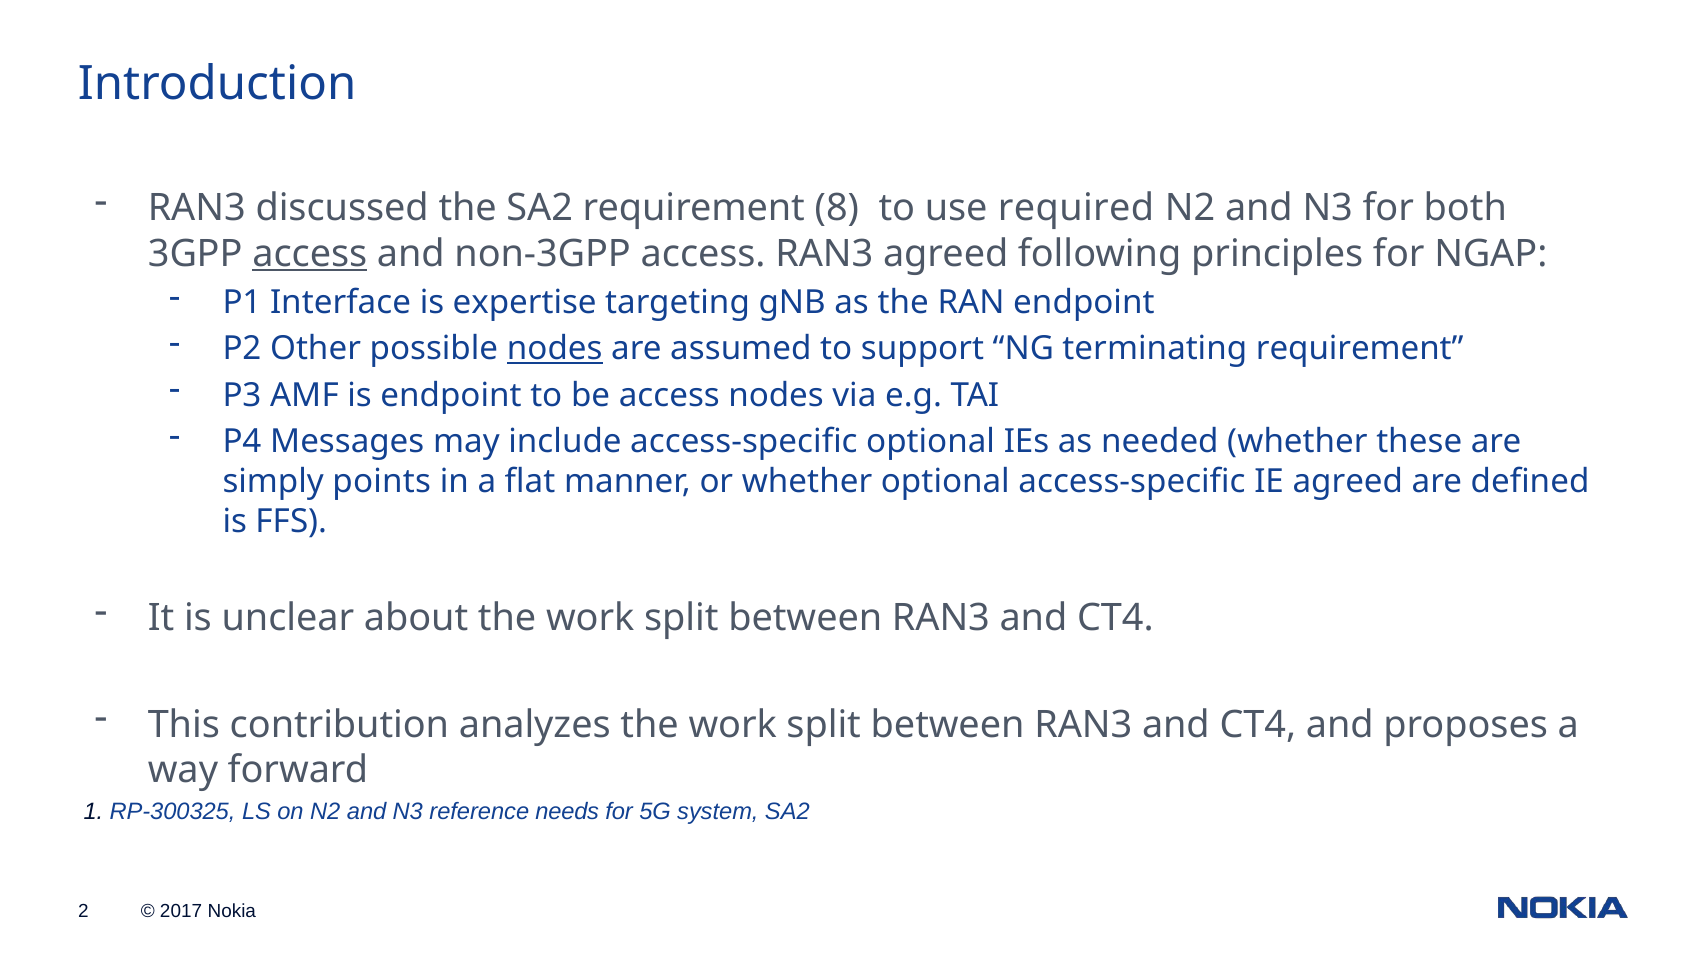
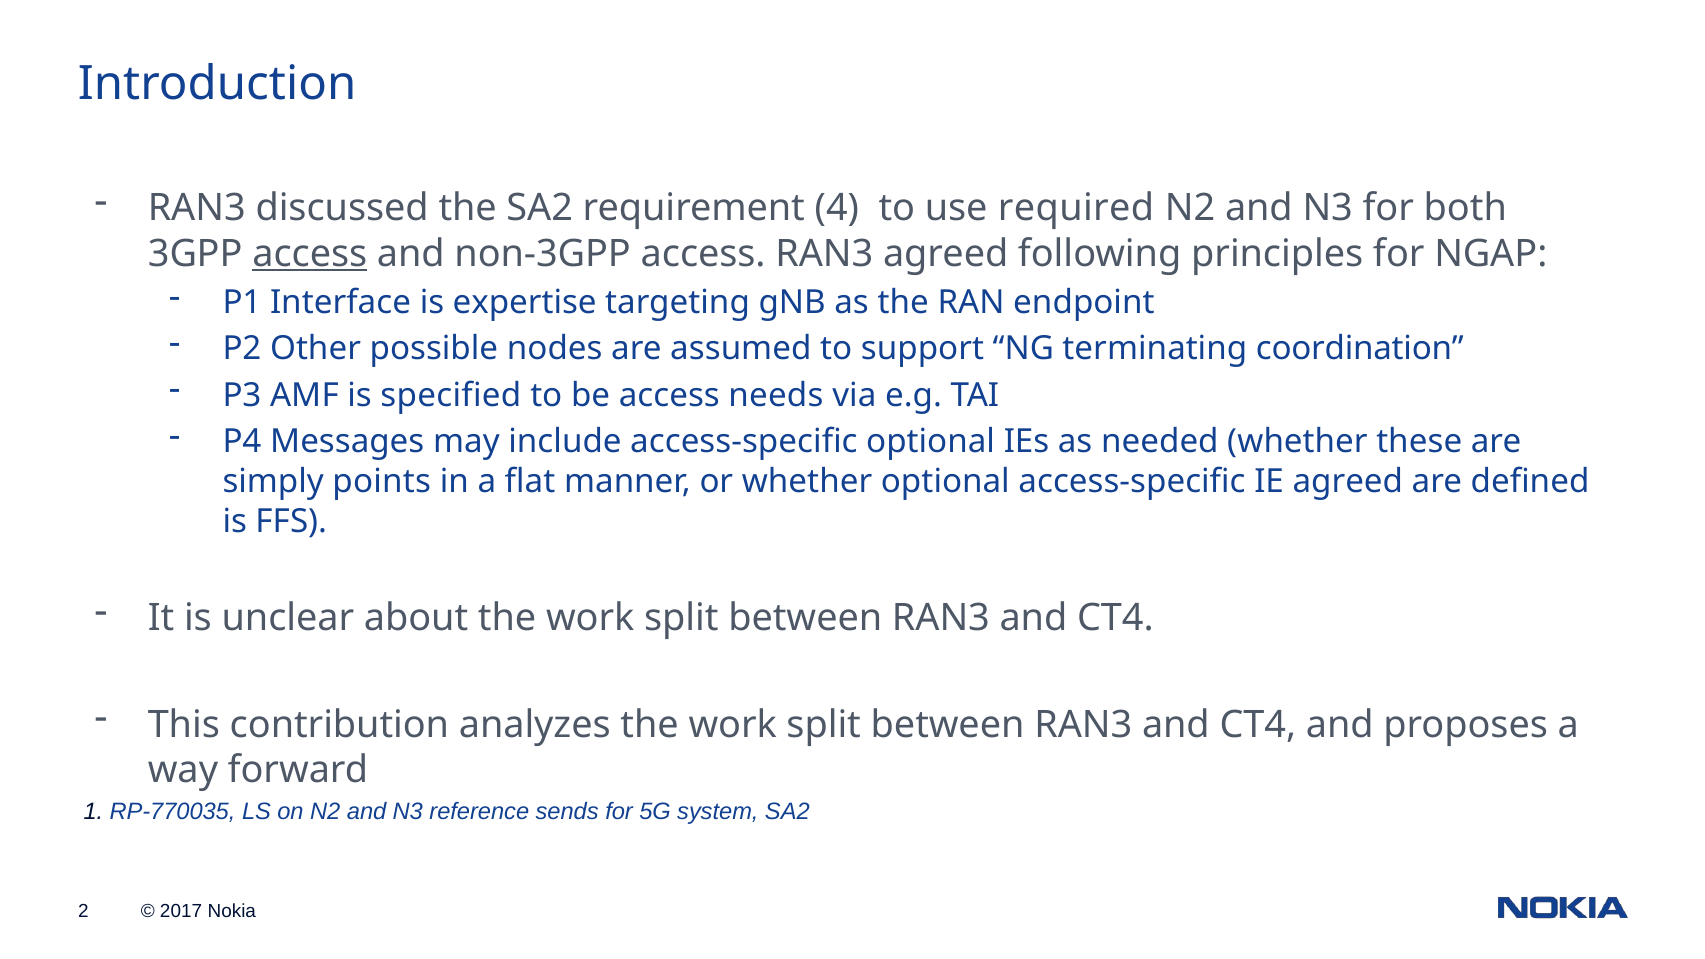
8: 8 -> 4
nodes at (555, 349) underline: present -> none
terminating requirement: requirement -> coordination
is endpoint: endpoint -> specified
access nodes: nodes -> needs
RP-300325: RP-300325 -> RP-770035
needs: needs -> sends
